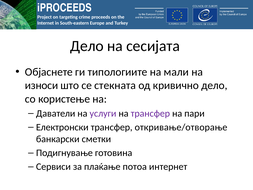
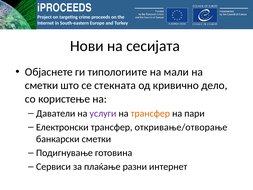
Дело at (87, 46): Дело -> Нови
износи at (42, 85): износи -> сметки
трансфер at (150, 113) colour: purple -> orange
потоа: потоа -> разни
